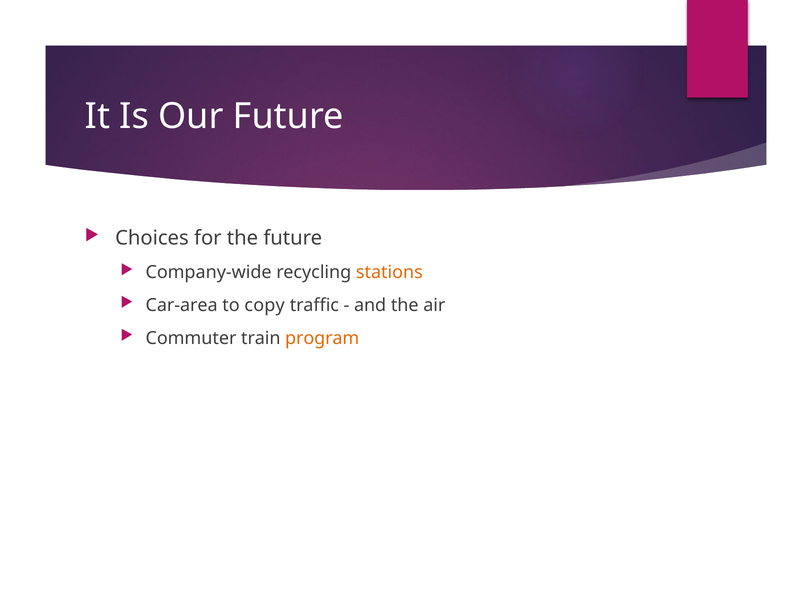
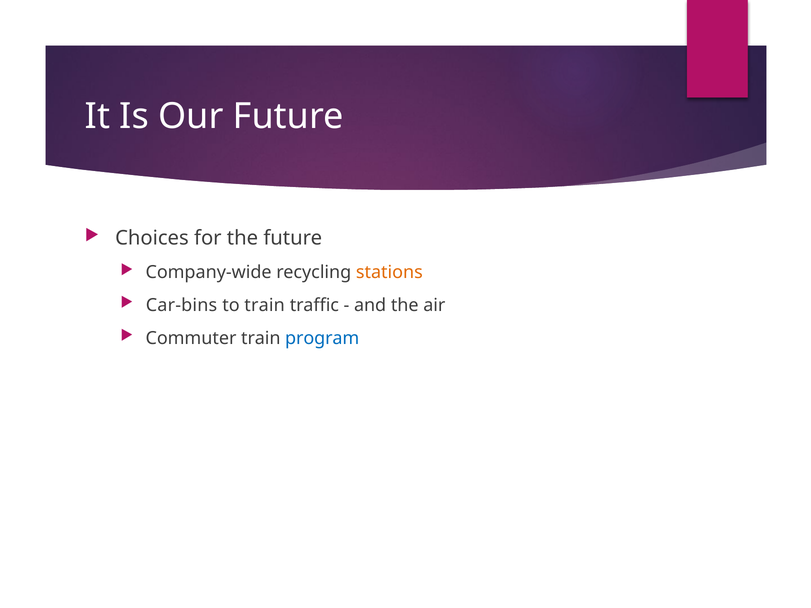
Car-area: Car-area -> Car-bins
to copy: copy -> train
program colour: orange -> blue
